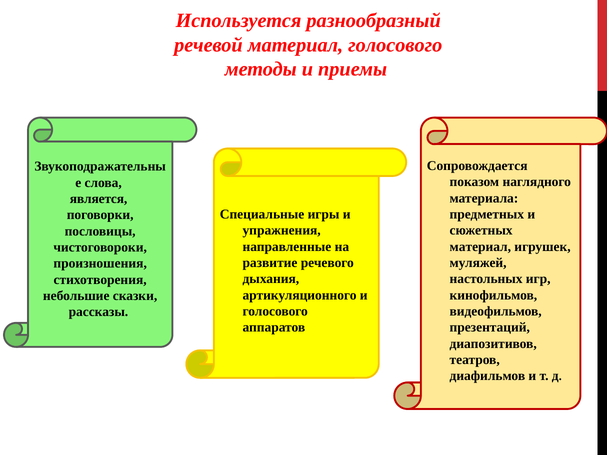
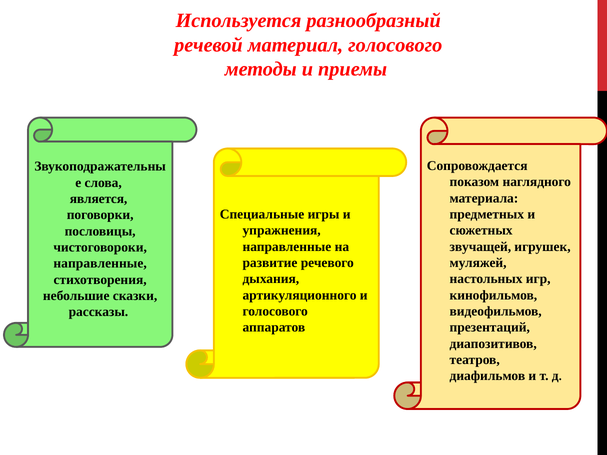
материал at (480, 247): материал -> звучащей
произношения at (100, 264): произношения -> направленные
